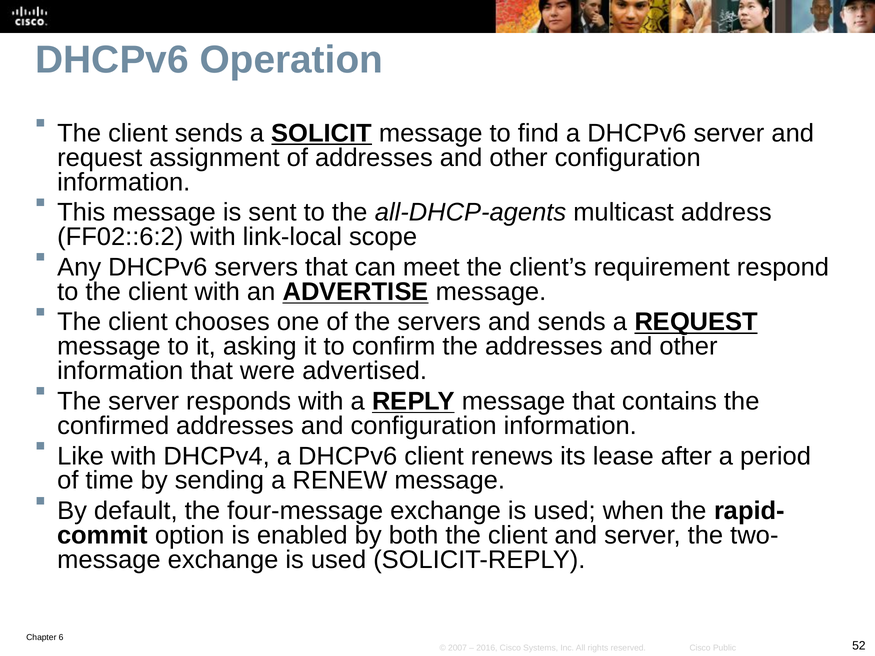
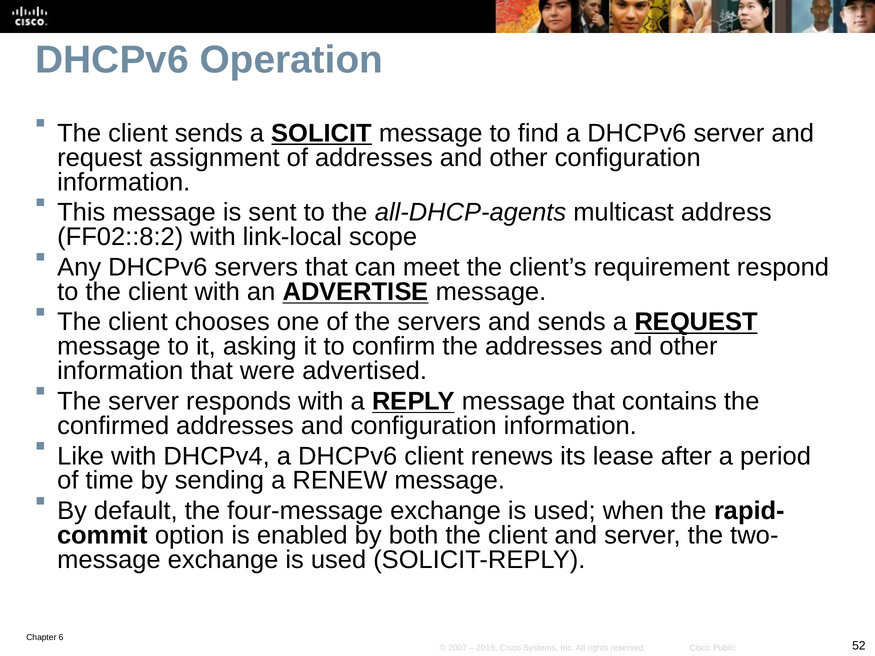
FF02::6:2: FF02::6:2 -> FF02::8:2
